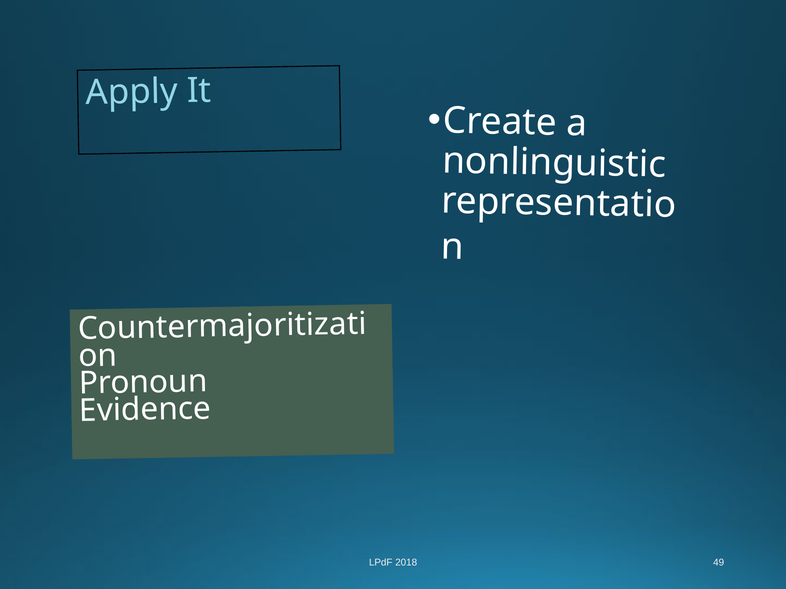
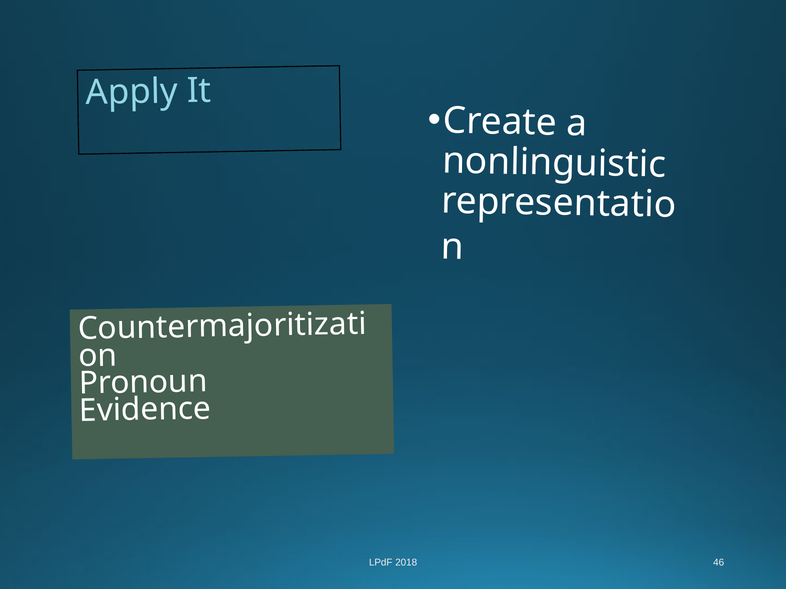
49: 49 -> 46
